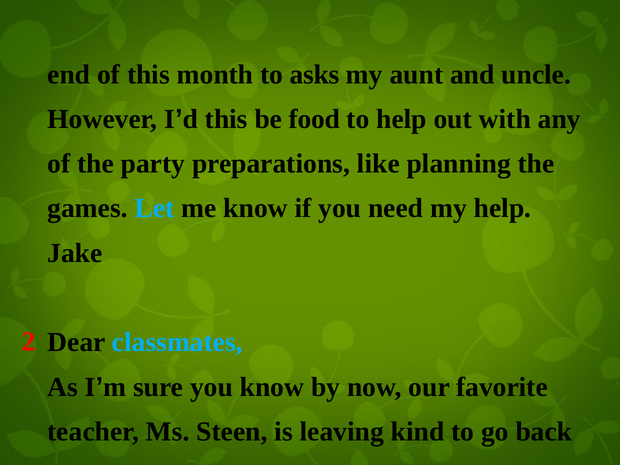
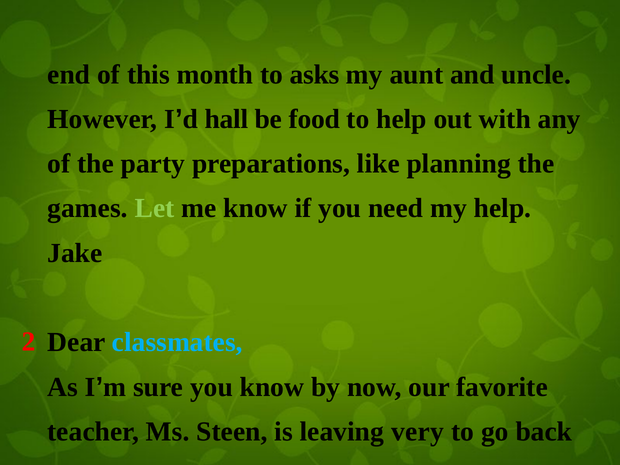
I’d this: this -> hall
Let colour: light blue -> light green
kind: kind -> very
